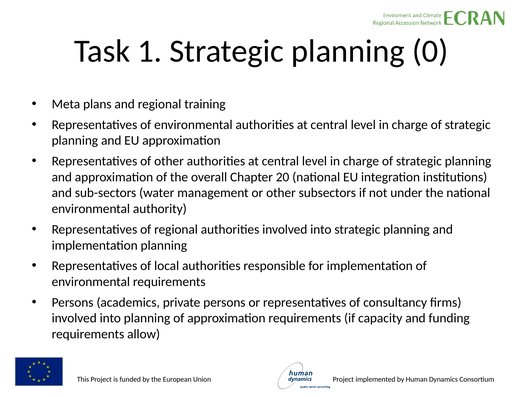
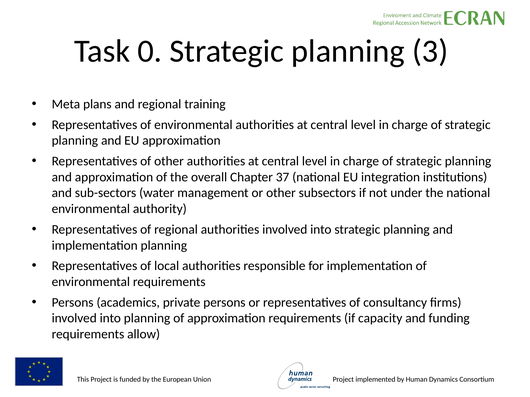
1: 1 -> 0
0: 0 -> 3
20: 20 -> 37
